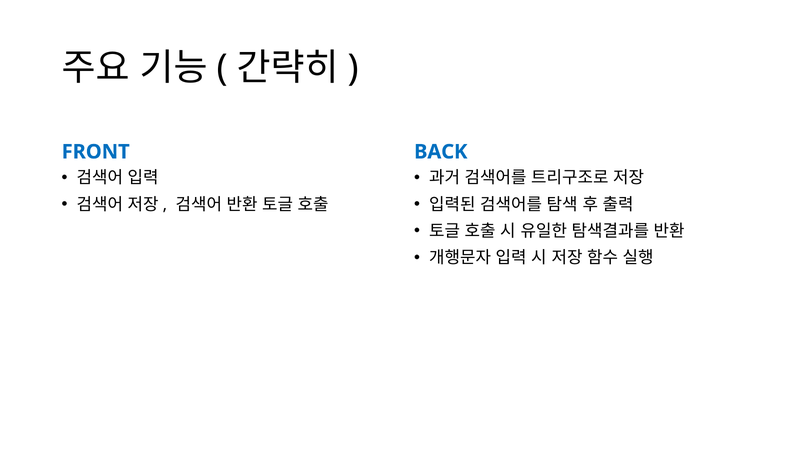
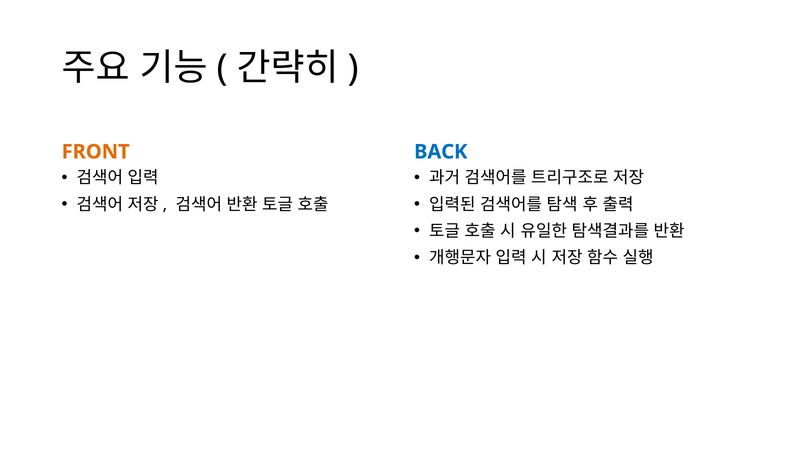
FRONT colour: blue -> orange
